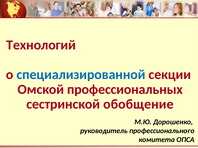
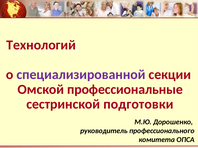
специализированной colour: blue -> purple
профессиональных: профессиональных -> профессиональные
обобщение: обобщение -> подготовки
